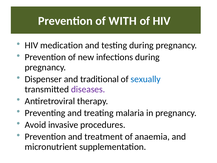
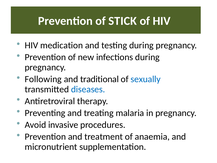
WITH: WITH -> STICK
Dispenser: Dispenser -> Following
diseases colour: purple -> blue
